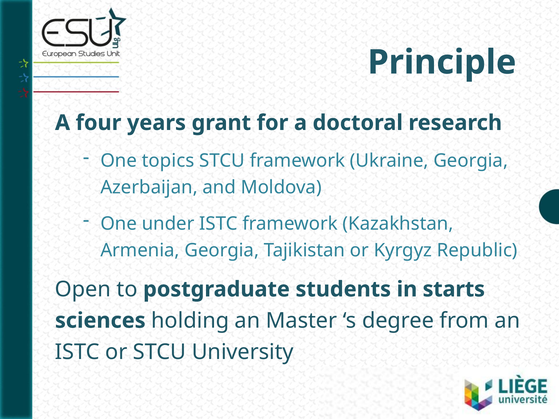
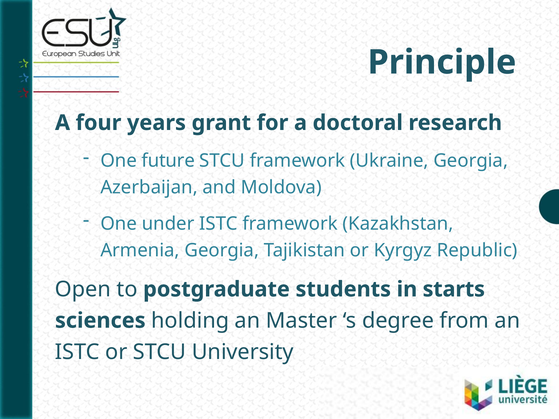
topics: topics -> future
